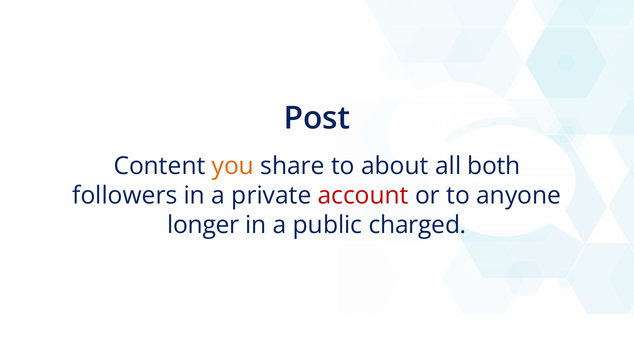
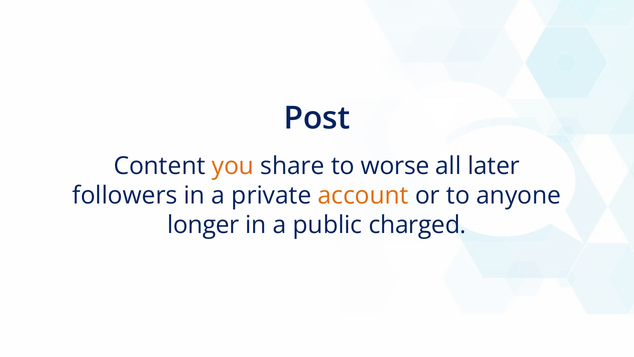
about: about -> worse
both: both -> later
account colour: red -> orange
